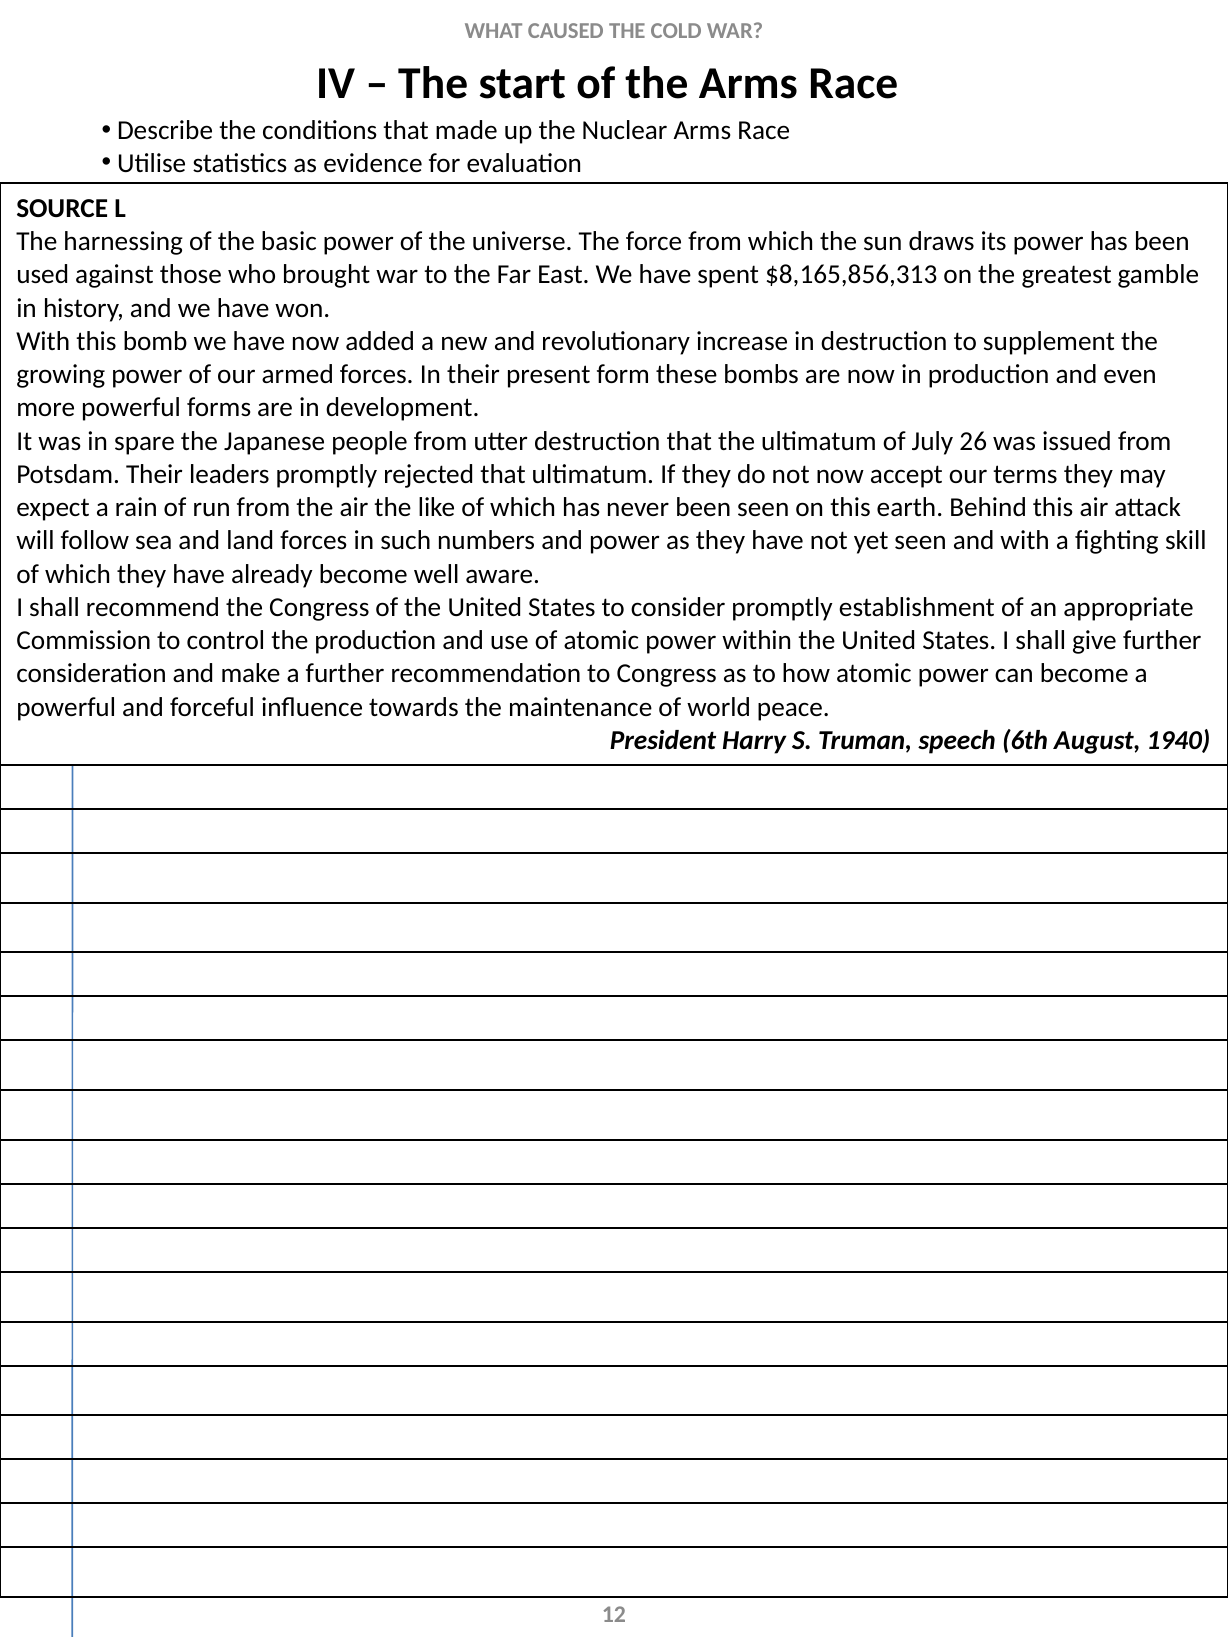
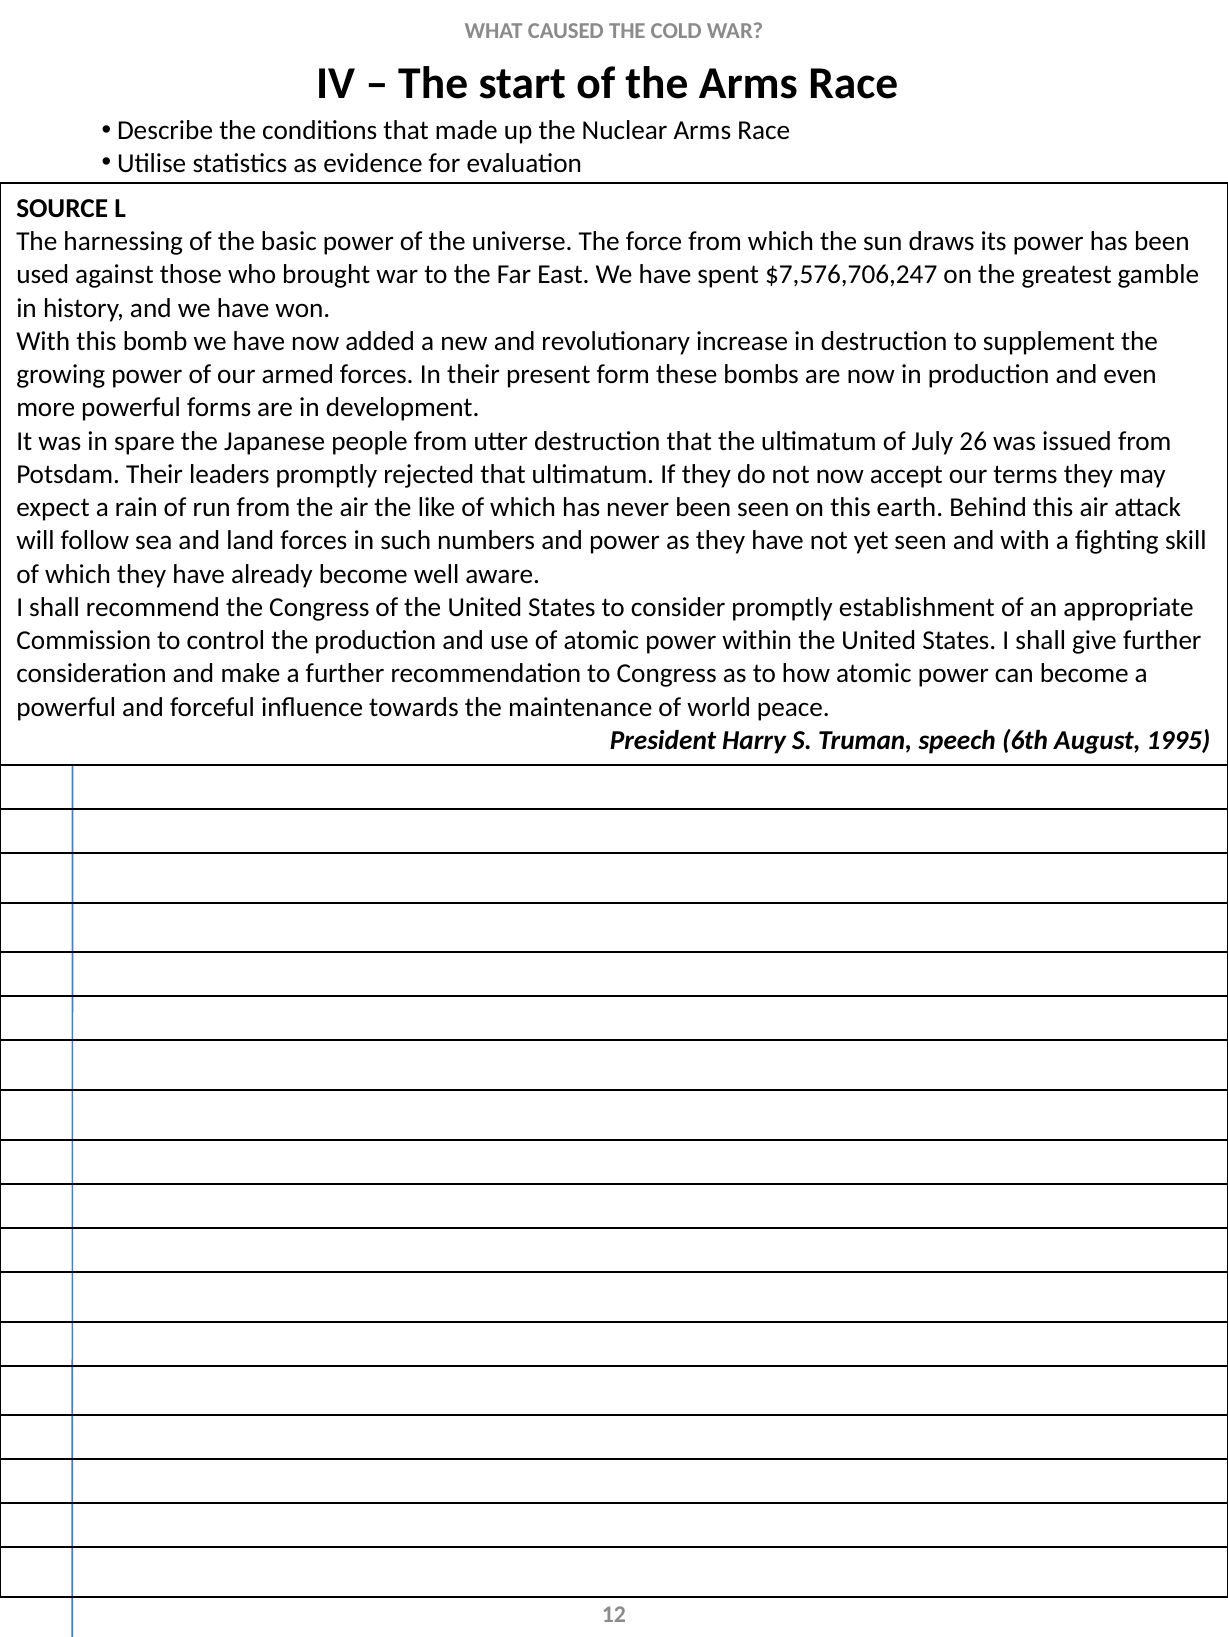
$8,165,856,313: $8,165,856,313 -> $7,576,706,247
1940: 1940 -> 1995
